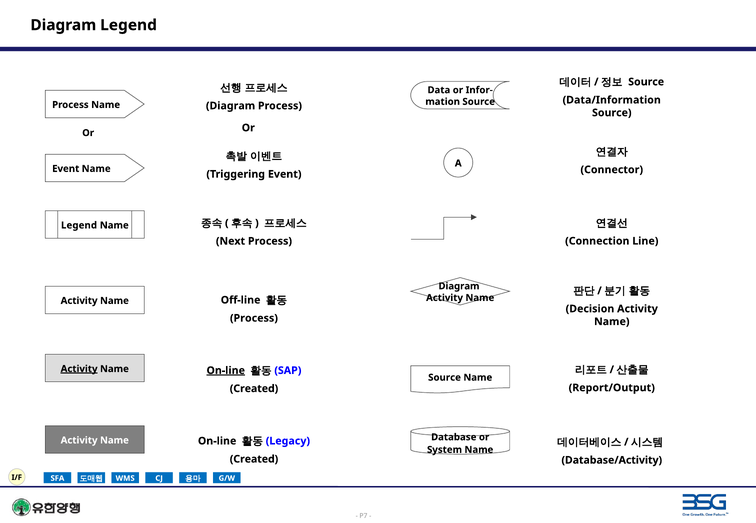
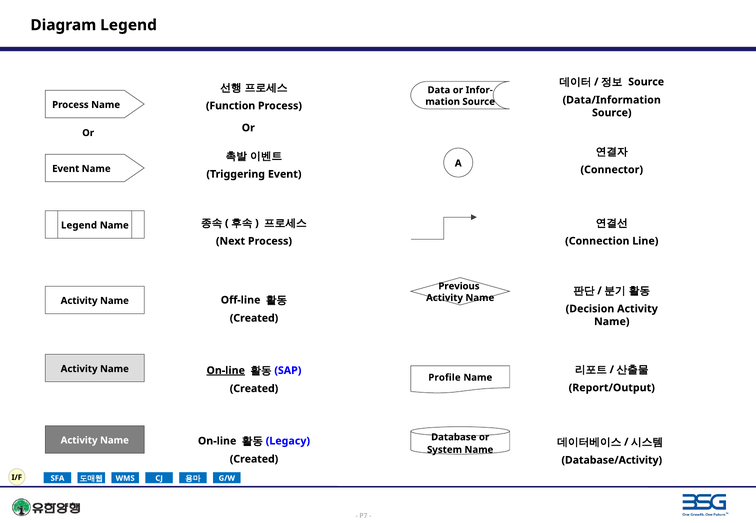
Diagram at (231, 106): Diagram -> Function
Diagram at (459, 286): Diagram -> Previous
Process at (254, 318): Process -> Created
Activity at (79, 369) underline: present -> none
Source at (445, 378): Source -> Profile
